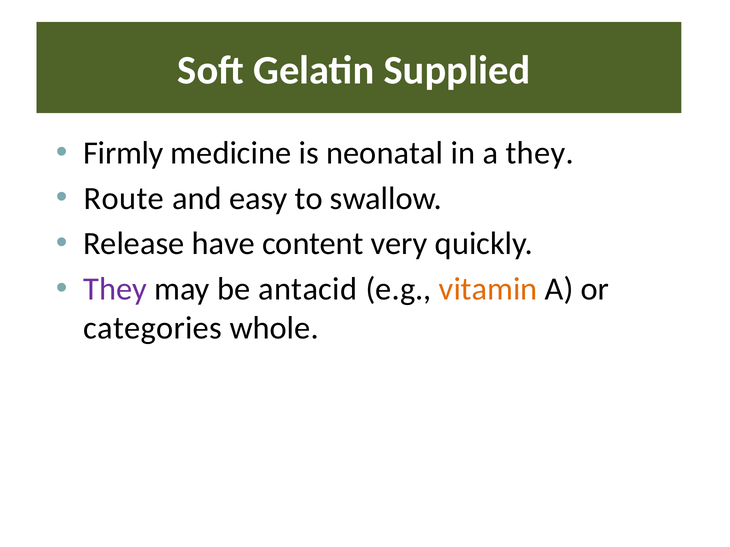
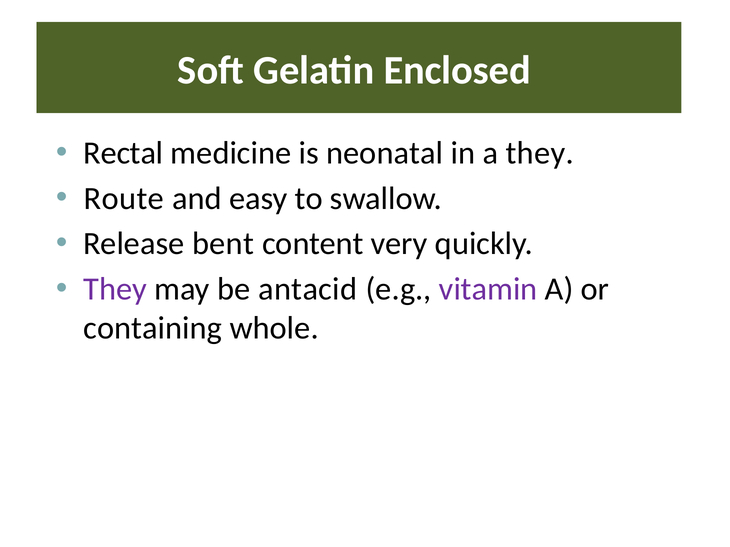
Supplied: Supplied -> Enclosed
Firmly: Firmly -> Rectal
have: have -> bent
vitamin colour: orange -> purple
categories: categories -> containing
